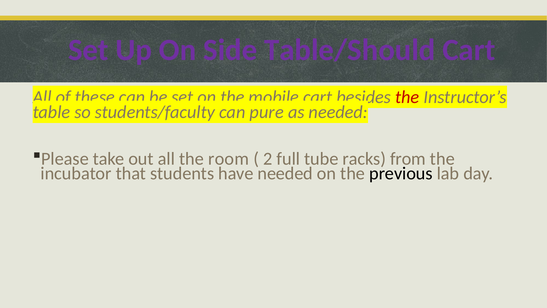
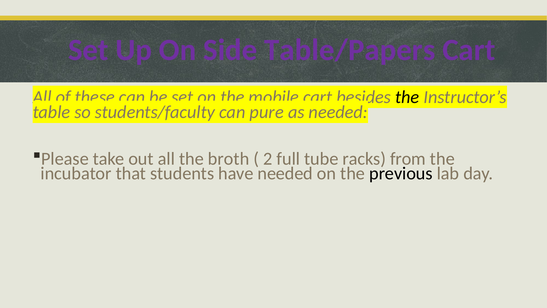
Table/Should: Table/Should -> Table/Papers
the at (407, 97) colour: red -> black
room: room -> broth
